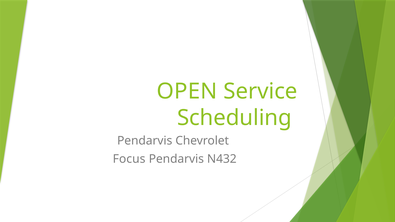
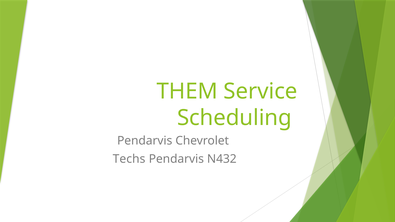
OPEN: OPEN -> THEM
Focus: Focus -> Techs
